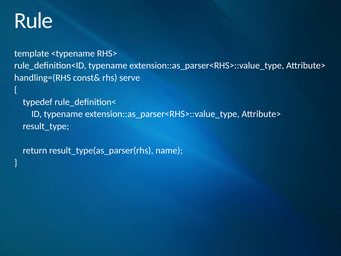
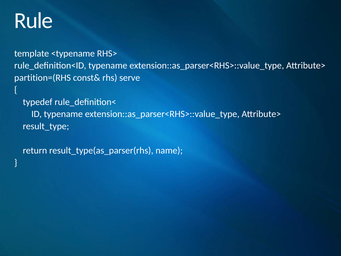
handling=(RHS: handling=(RHS -> partition=(RHS
